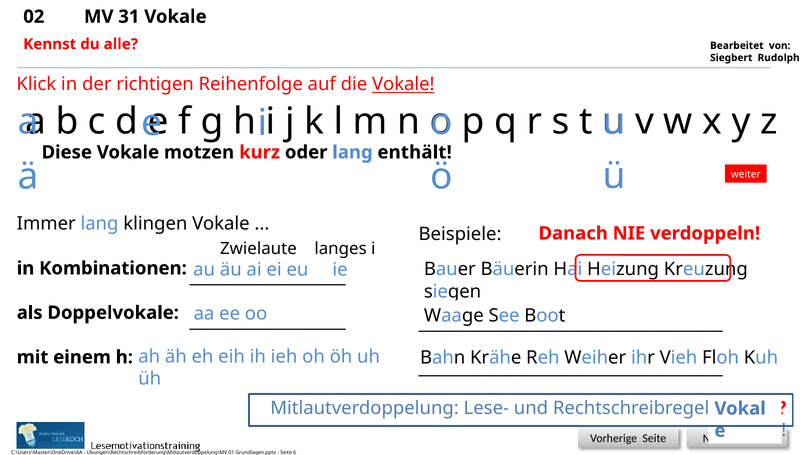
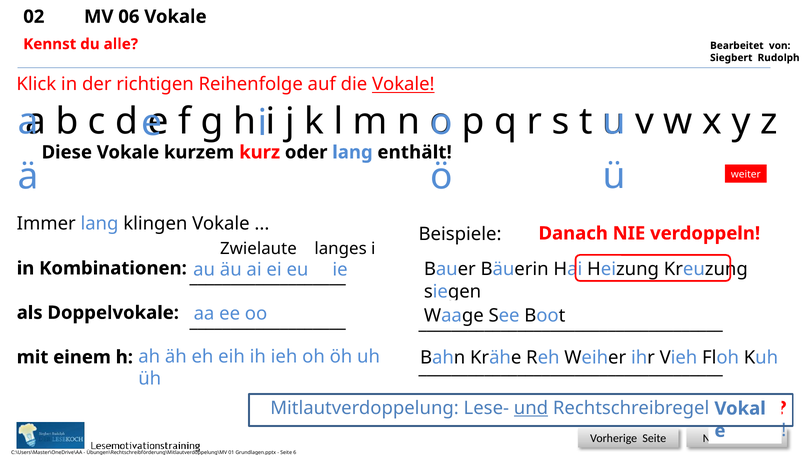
31: 31 -> 06
motzen: motzen -> kurzem
und underline: none -> present
